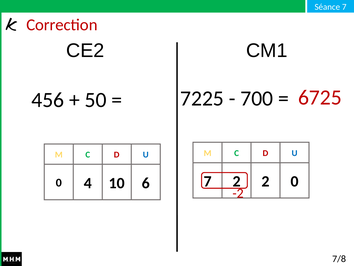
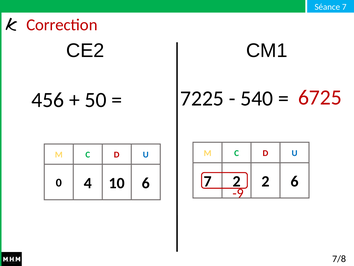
700: 700 -> 540
2 0: 0 -> 6
-2: -2 -> -9
